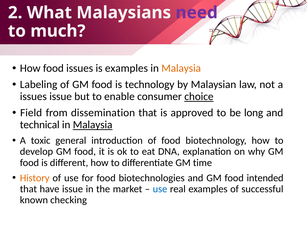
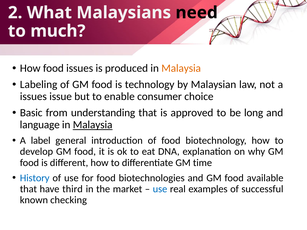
need colour: purple -> black
is examples: examples -> produced
choice underline: present -> none
Field: Field -> Basic
dissemination: dissemination -> understanding
technical: technical -> language
toxic: toxic -> label
History colour: orange -> blue
intended: intended -> available
have issue: issue -> third
